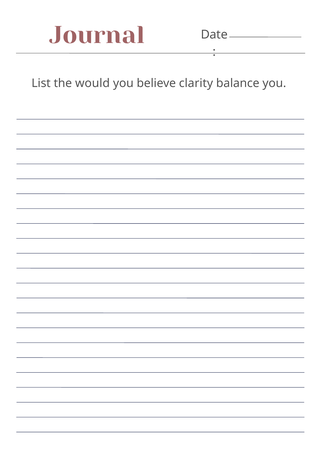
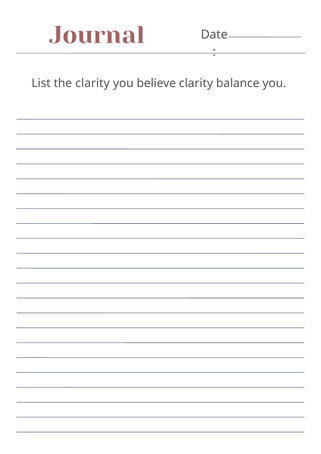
the would: would -> clarity
